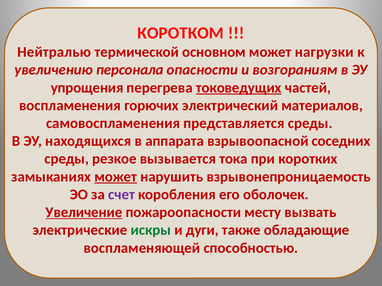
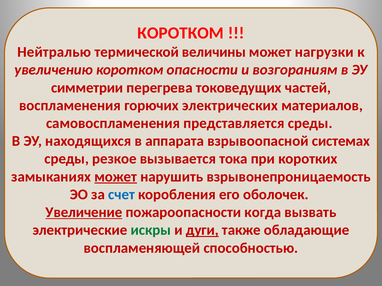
основном: основном -> величины
увеличению персонала: персонала -> коротком
упрощения: упрощения -> симметрии
токоведущих underline: present -> none
электрический: электрический -> электрических
соседних: соседних -> системах
счет colour: purple -> blue
месту: месту -> когда
дуги underline: none -> present
